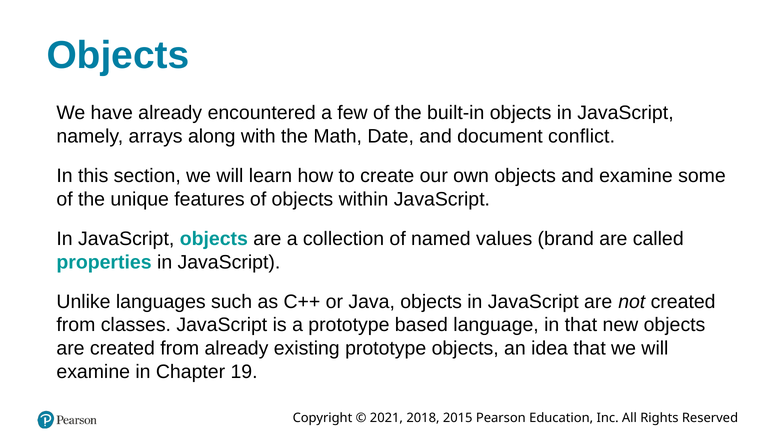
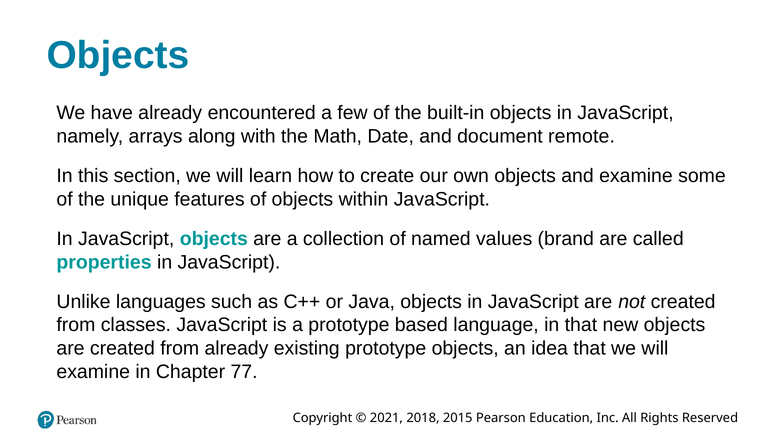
conflict: conflict -> remote
19: 19 -> 77
